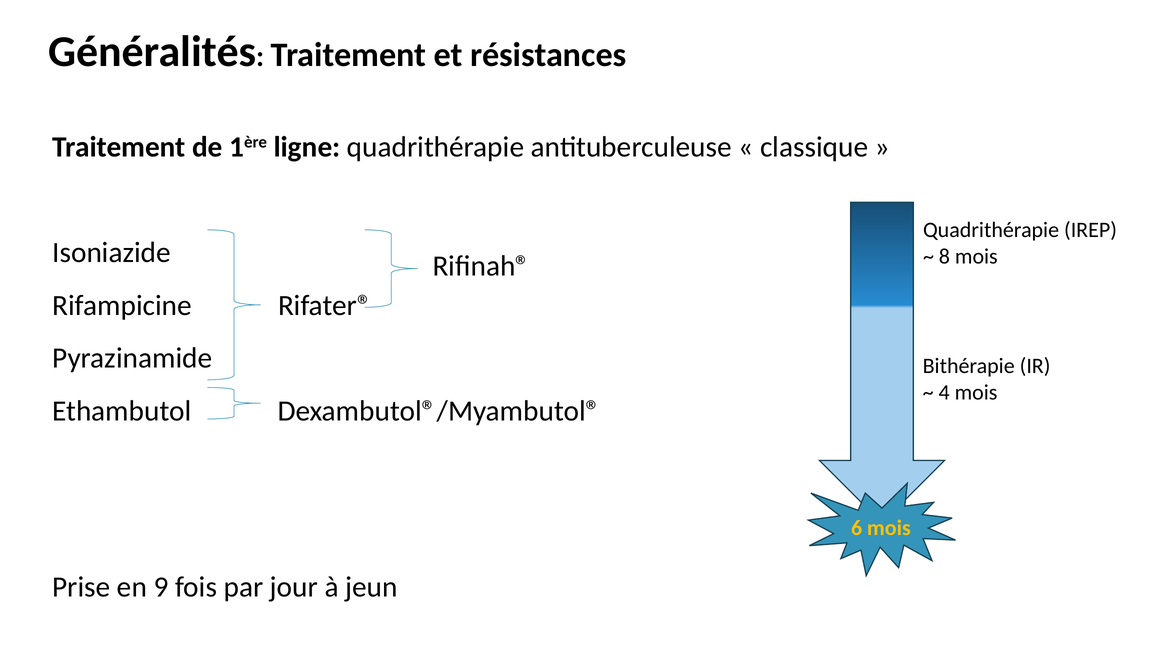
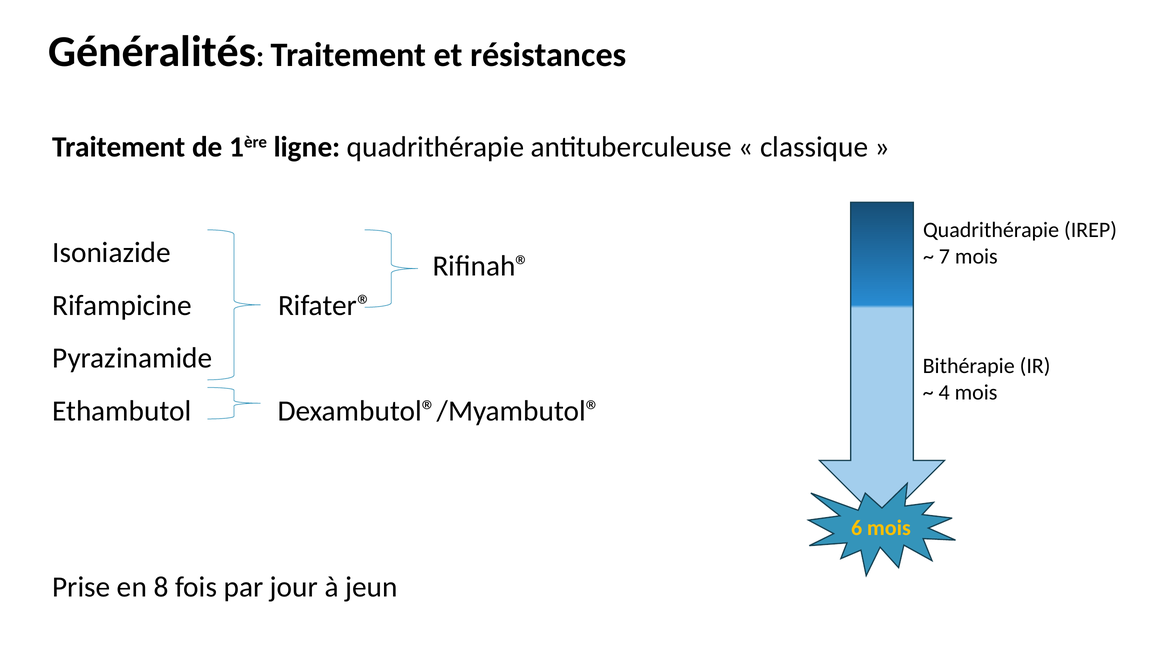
8: 8 -> 7
9: 9 -> 8
